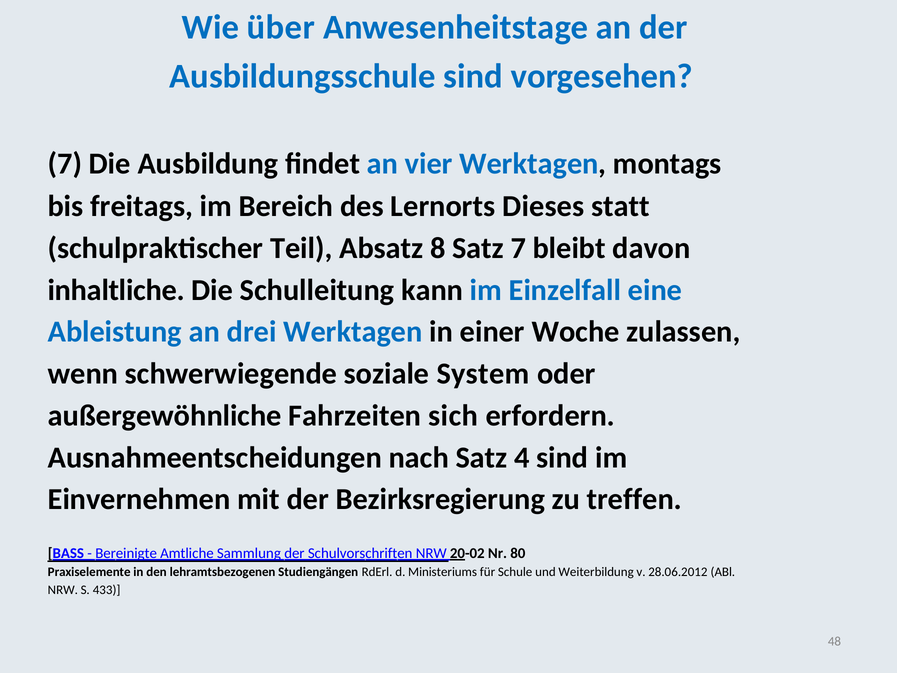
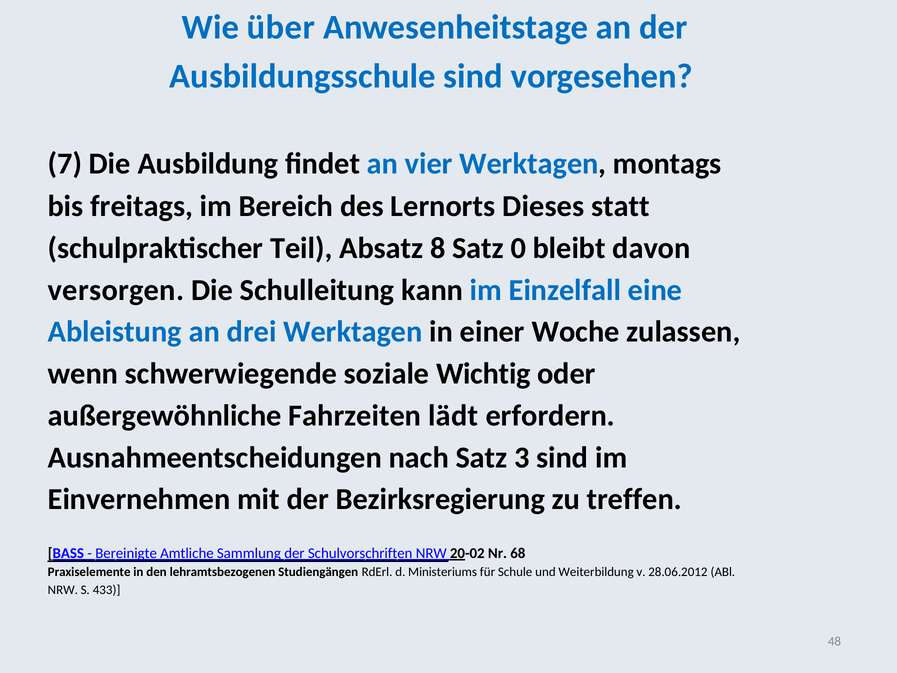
Satz 7: 7 -> 0
inhaltliche: inhaltliche -> versorgen
System: System -> Wichtig
sich: sich -> lädt
4: 4 -> 3
80: 80 -> 68
